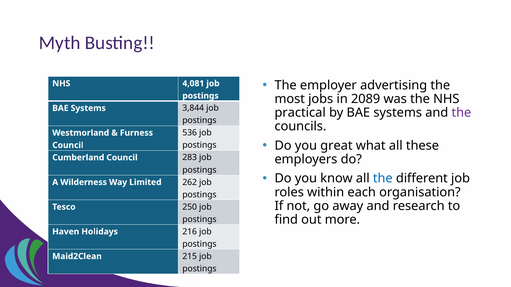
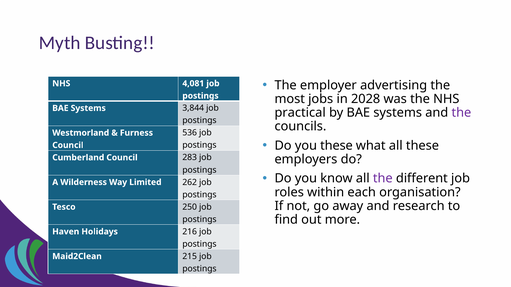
2089: 2089 -> 2028
you great: great -> these
the at (383, 179) colour: blue -> purple
